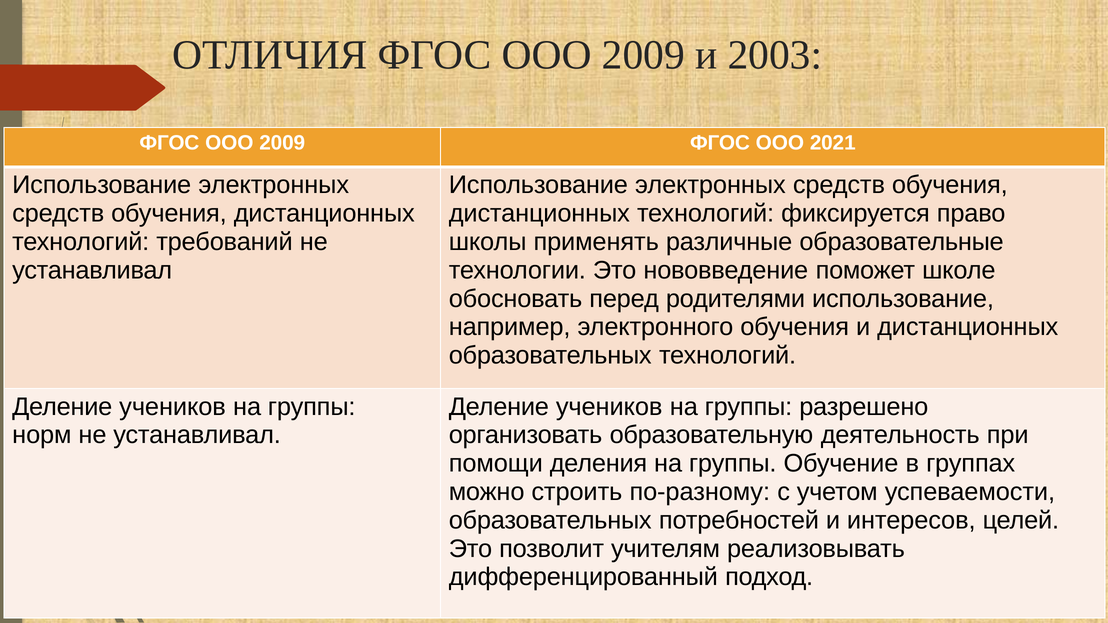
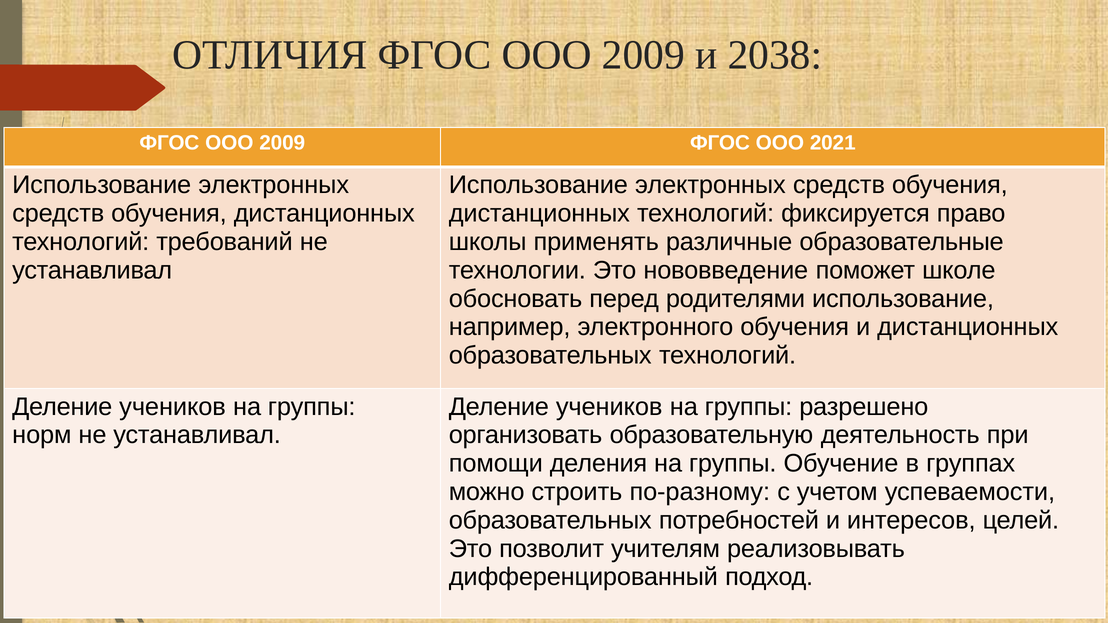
2003: 2003 -> 2038
